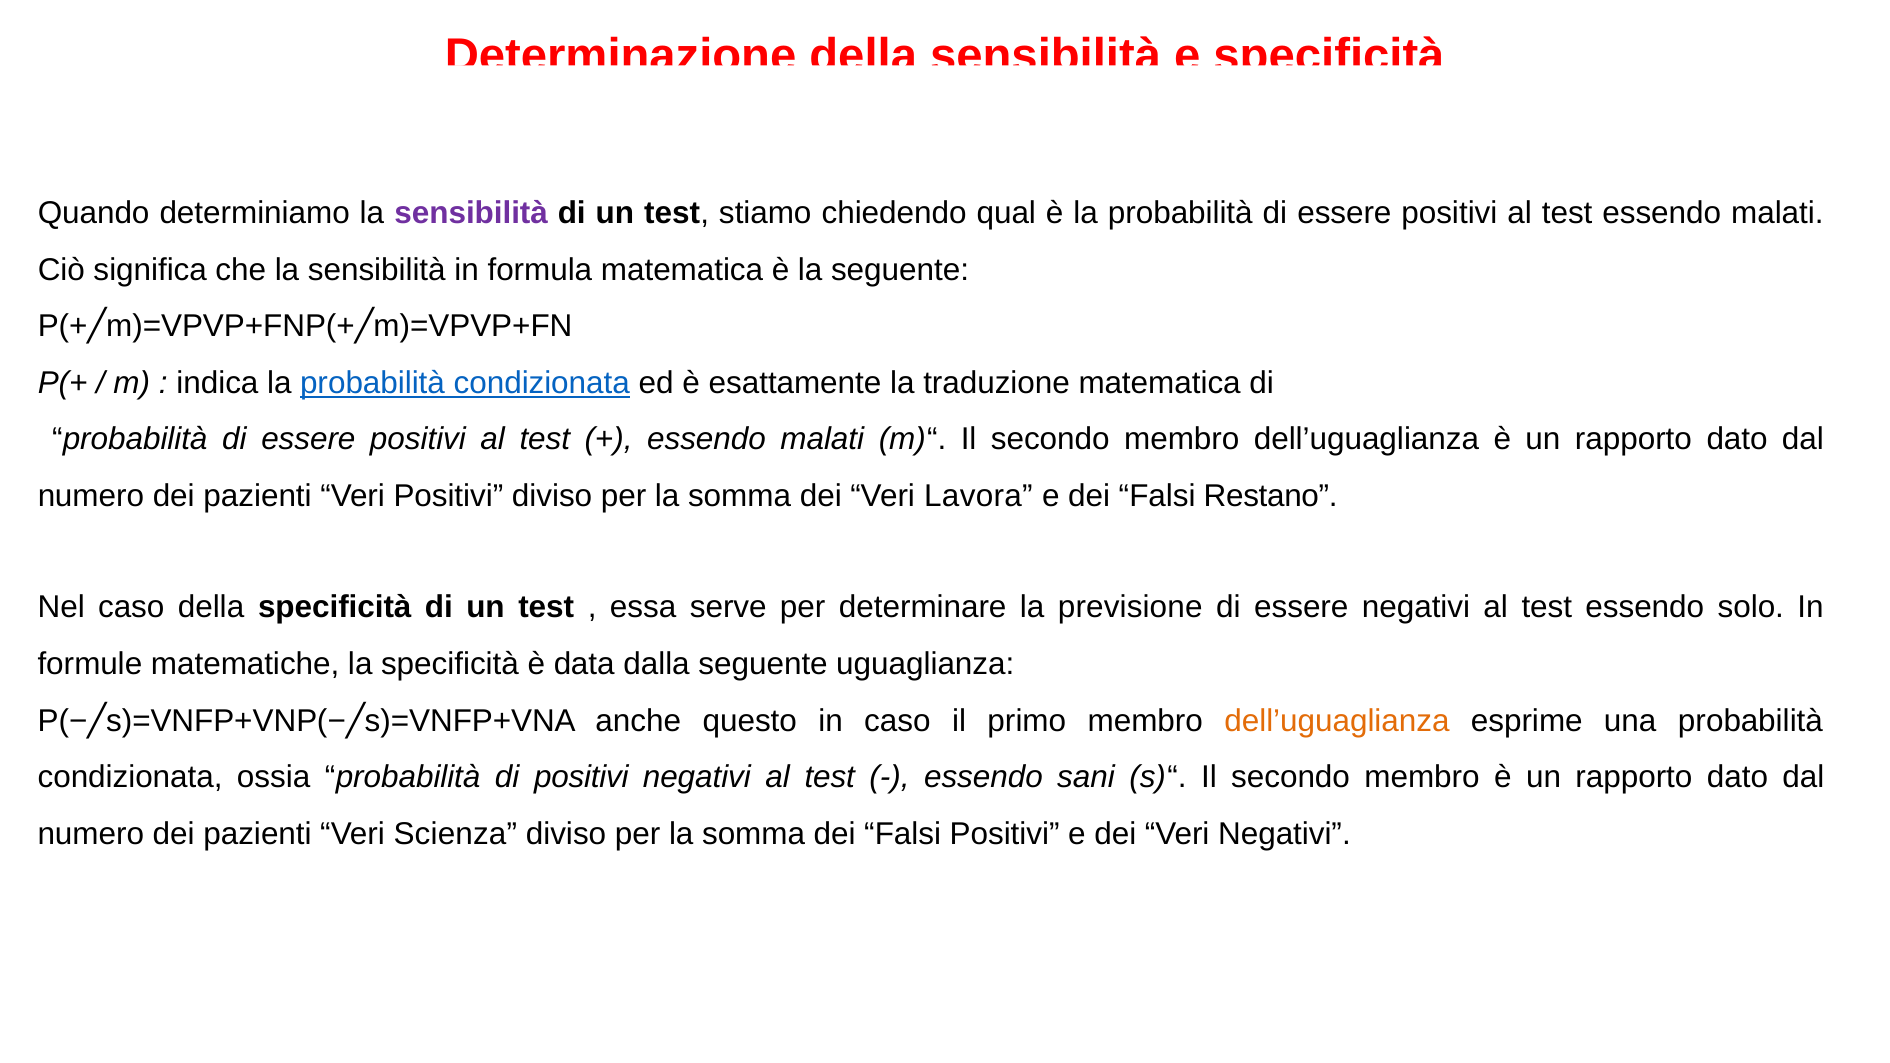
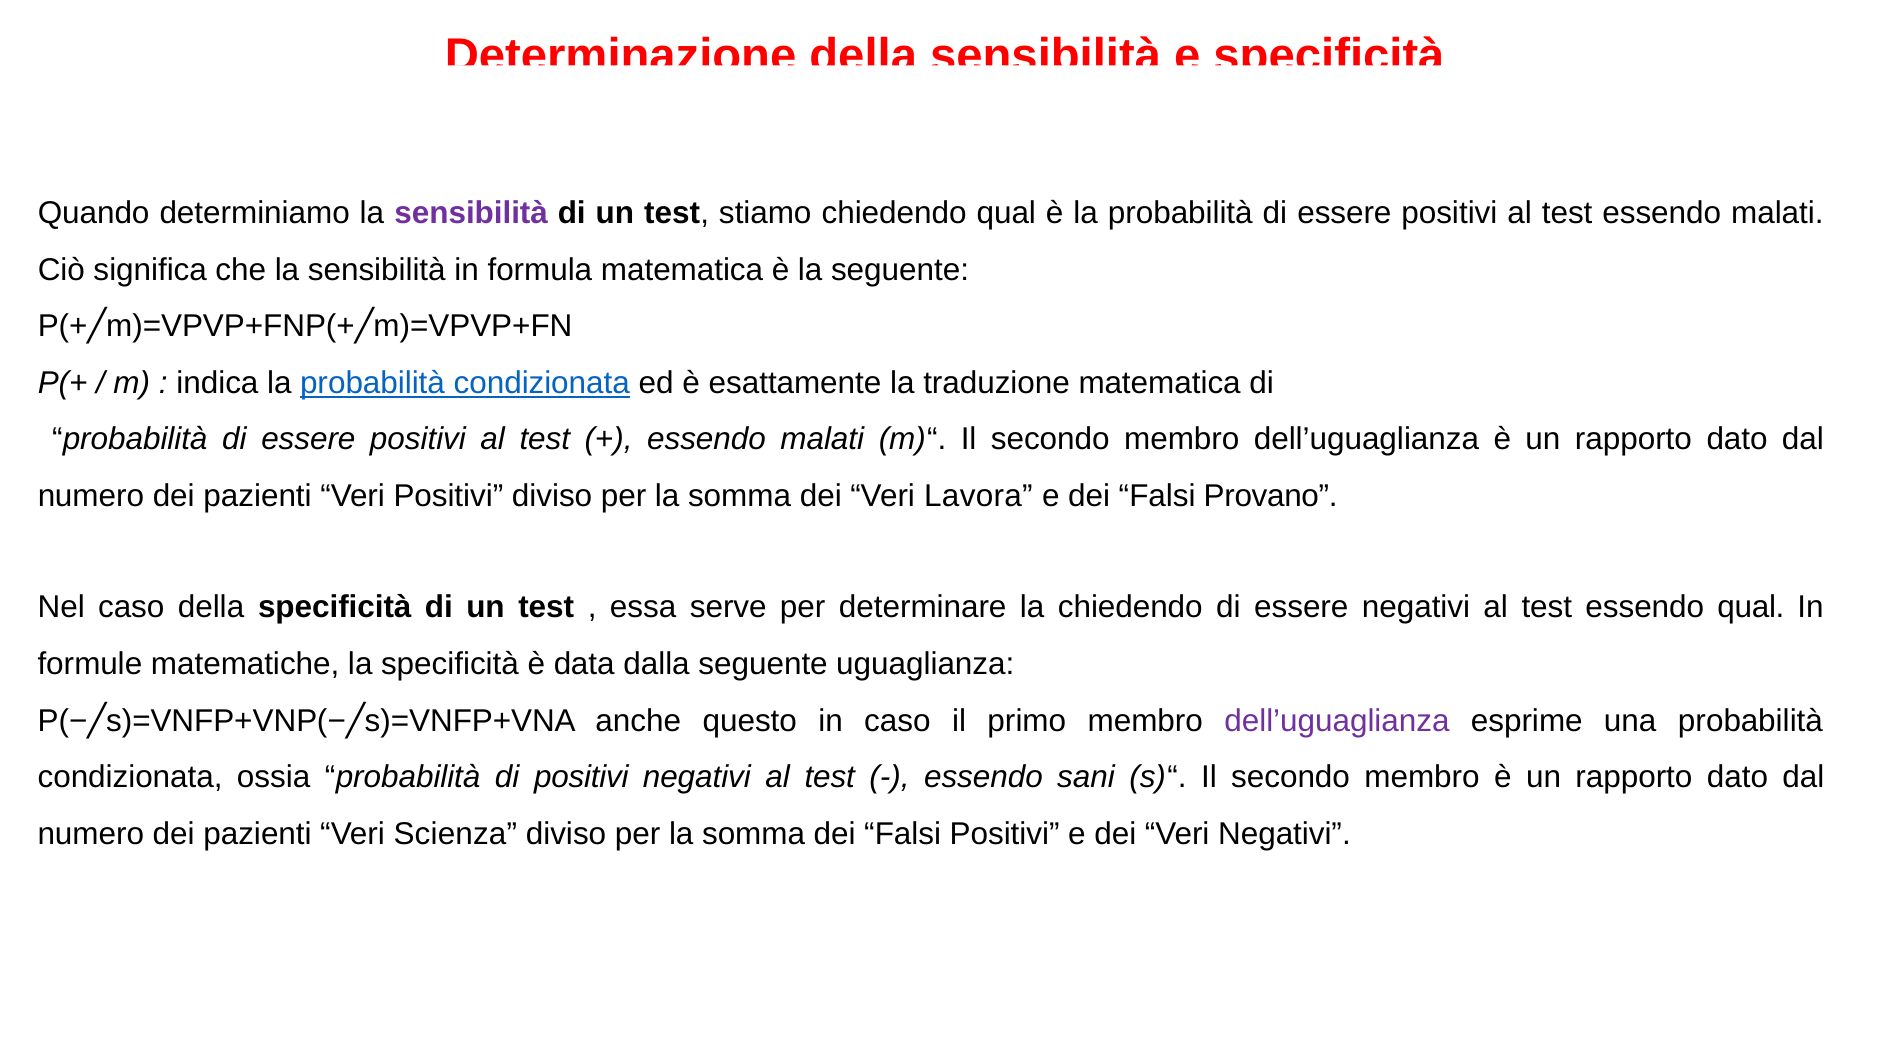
Restano: Restano -> Provano
la previsione: previsione -> chiedendo
essendo solo: solo -> qual
dell’uguaglianza at (1337, 721) colour: orange -> purple
